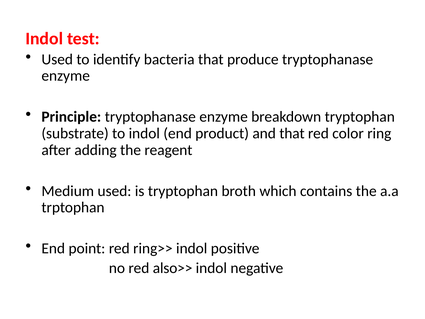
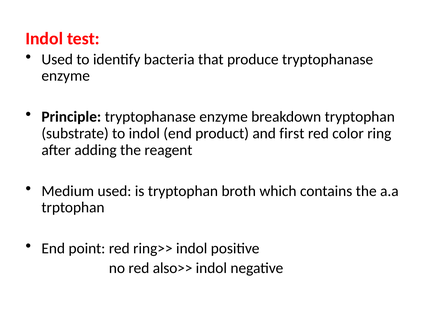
and that: that -> first
